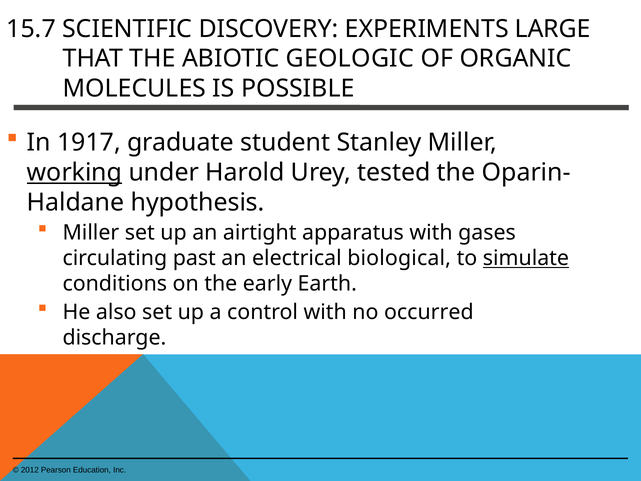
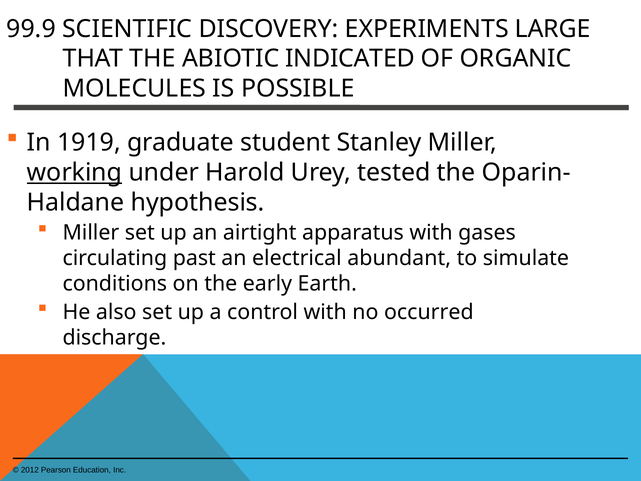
15.7: 15.7 -> 99.9
GEOLOGIC: GEOLOGIC -> INDICATED
1917: 1917 -> 1919
biological: biological -> abundant
simulate underline: present -> none
